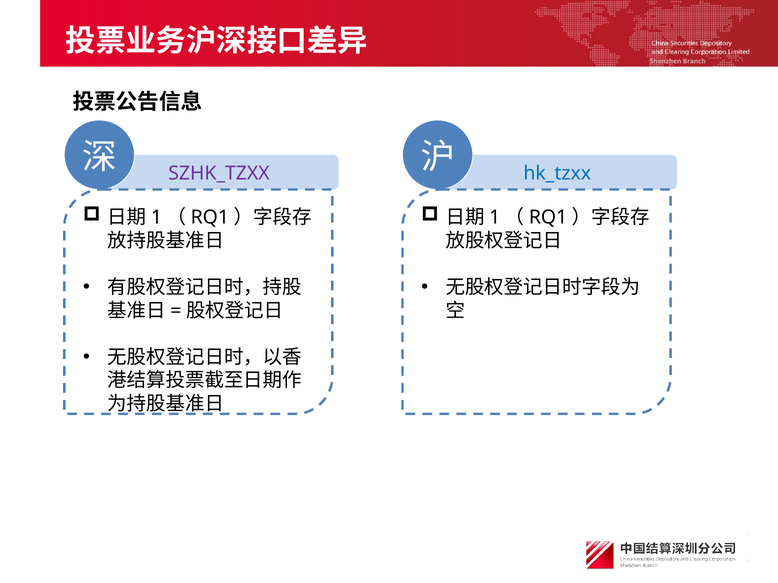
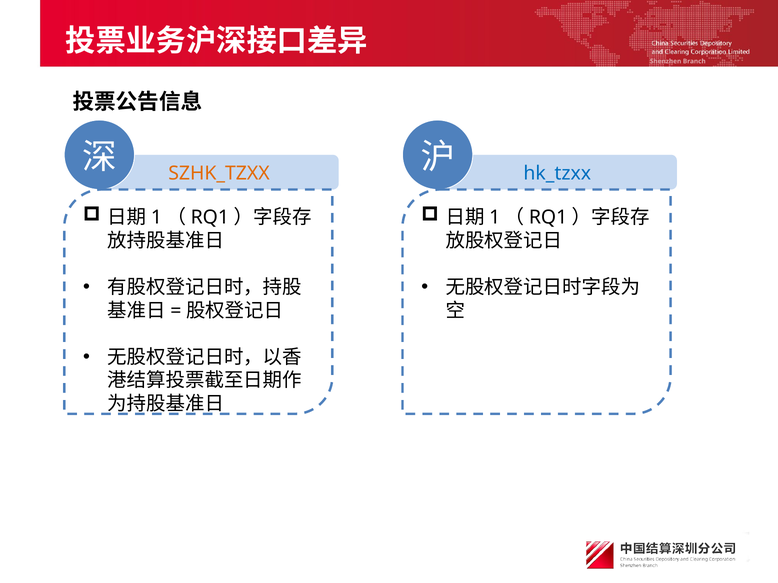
SZHK_TZXX colour: purple -> orange
